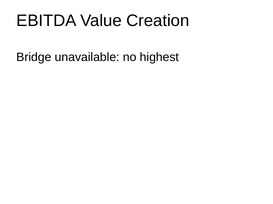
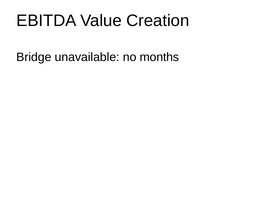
highest: highest -> months
